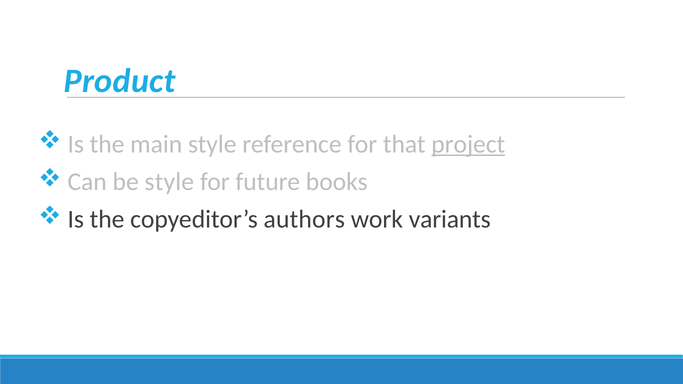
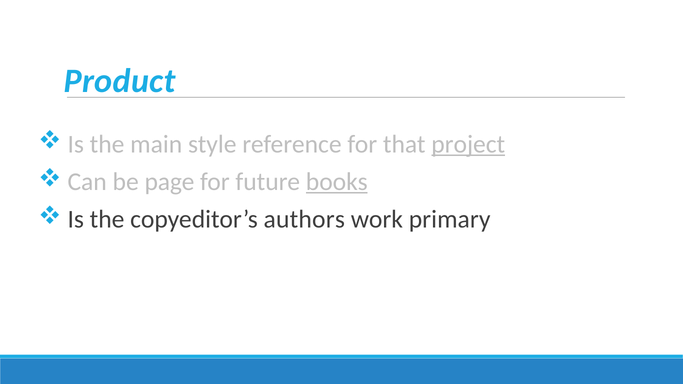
be style: style -> page
books underline: none -> present
variants: variants -> primary
